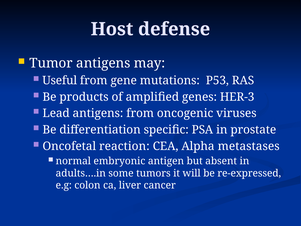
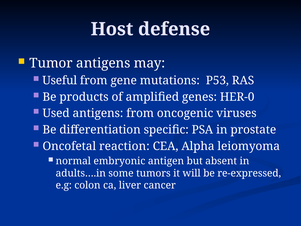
HER-3: HER-3 -> HER-0
Lead: Lead -> Used
metastases: metastases -> leiomyoma
